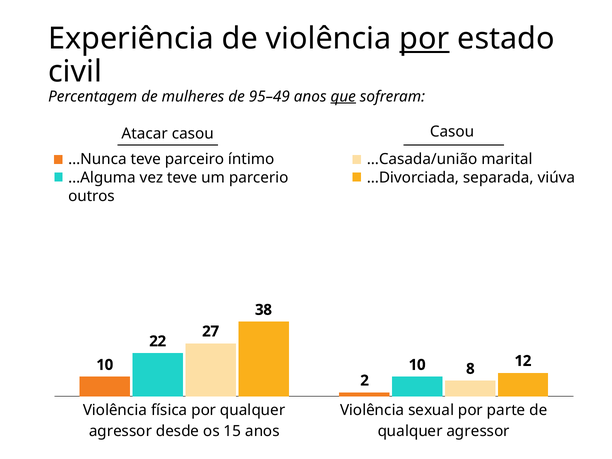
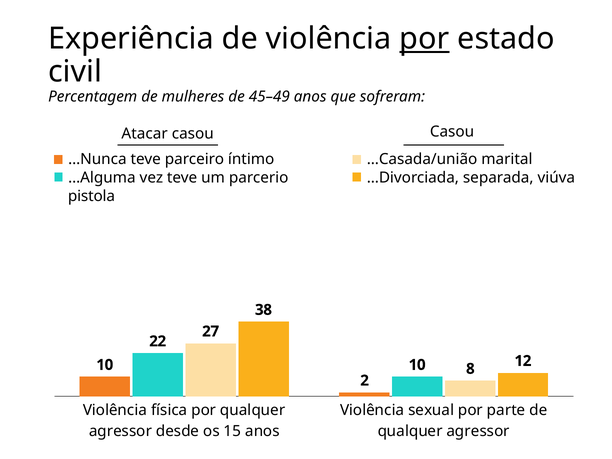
95–49: 95–49 -> 45–49
que underline: present -> none
outros: outros -> pistola
